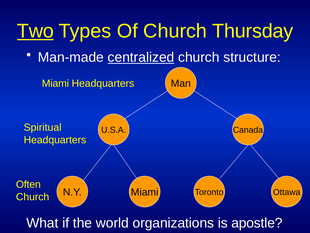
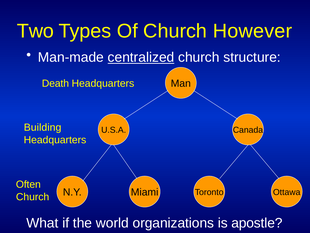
Two underline: present -> none
Thursday: Thursday -> However
Miami at (55, 83): Miami -> Death
Spiritual: Spiritual -> Building
